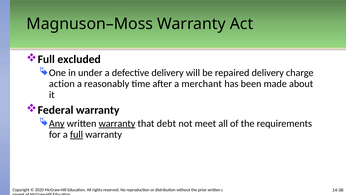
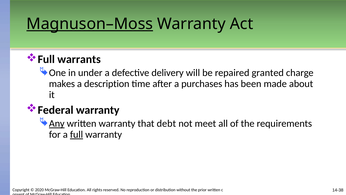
Magnuson–Moss underline: none -> present
excluded: excluded -> warrants
repaired delivery: delivery -> granted
action: action -> makes
reasonably: reasonably -> description
merchant: merchant -> purchases
warranty at (117, 123) underline: present -> none
